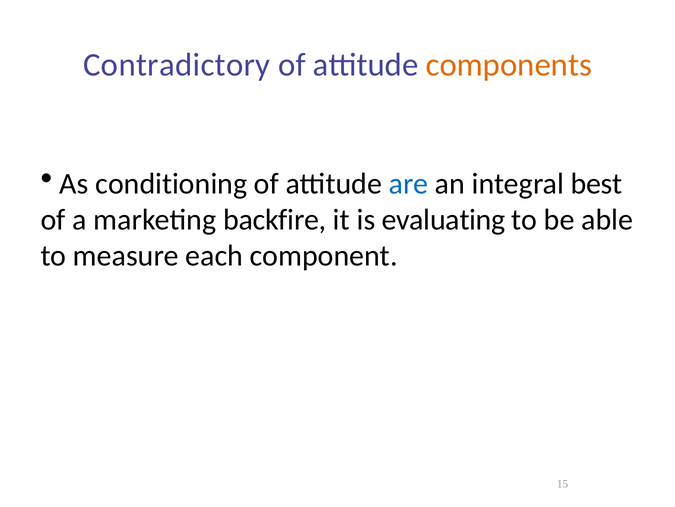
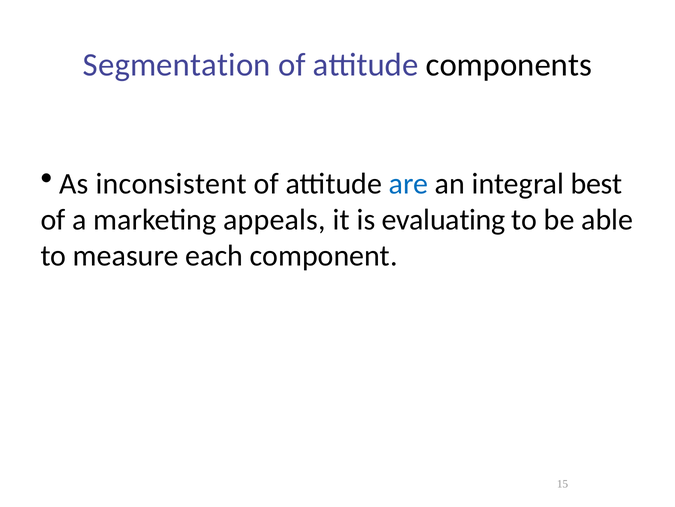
Contradictory: Contradictory -> Segmentation
components colour: orange -> black
conditioning: conditioning -> inconsistent
backfire: backfire -> appeals
